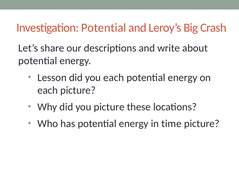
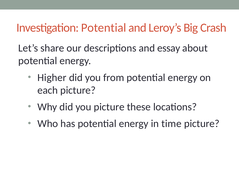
write: write -> essay
Lesson: Lesson -> Higher
you each: each -> from
